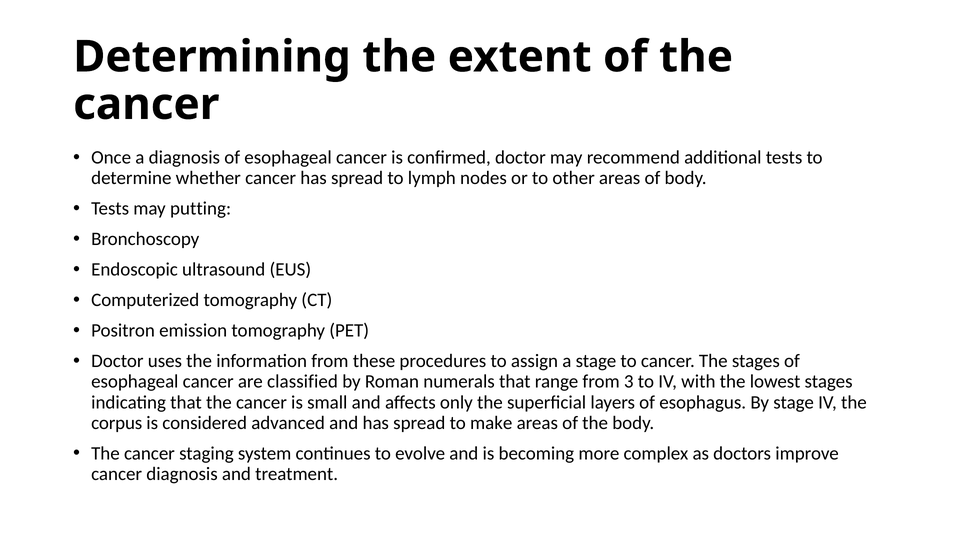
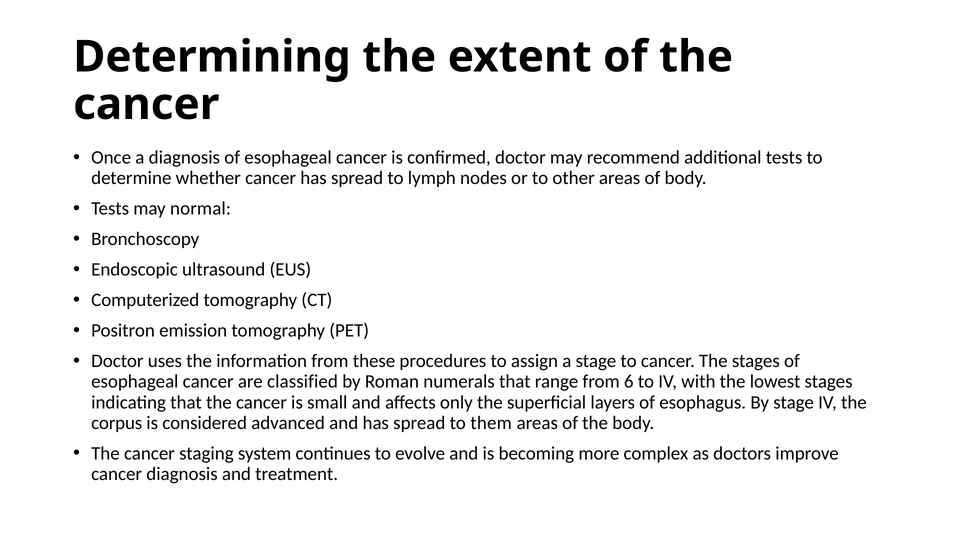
putting: putting -> normal
3: 3 -> 6
make: make -> them
